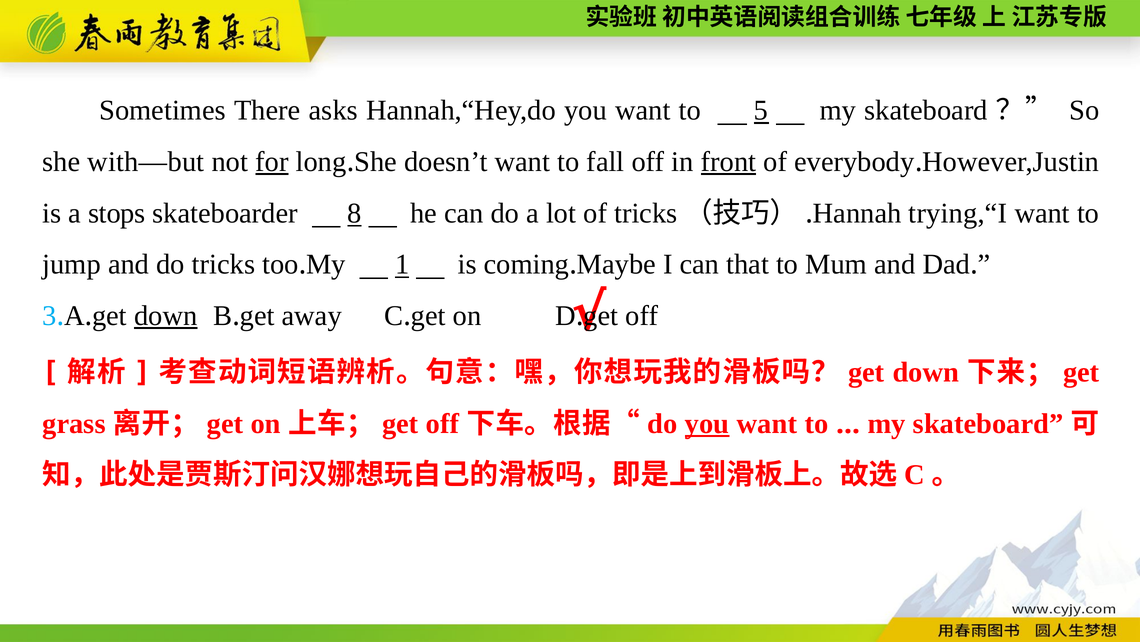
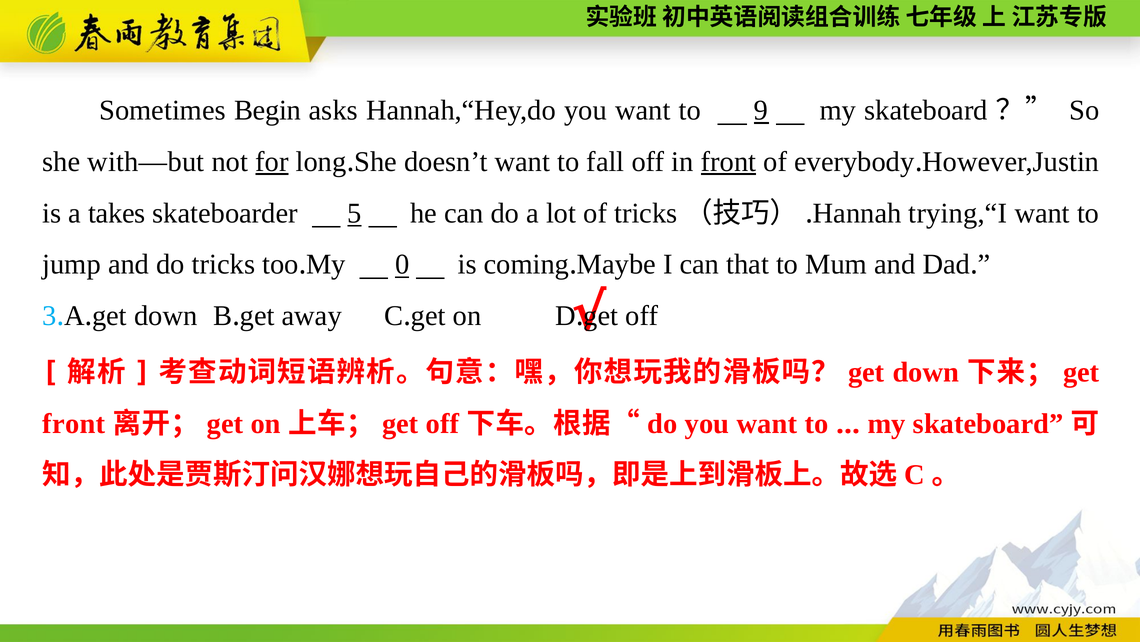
There: There -> Begin
5: 5 -> 9
stops: stops -> takes
8: 8 -> 5
1: 1 -> 0
down at (166, 316) underline: present -> none
grass at (74, 423): grass -> front
you at (707, 423) underline: present -> none
